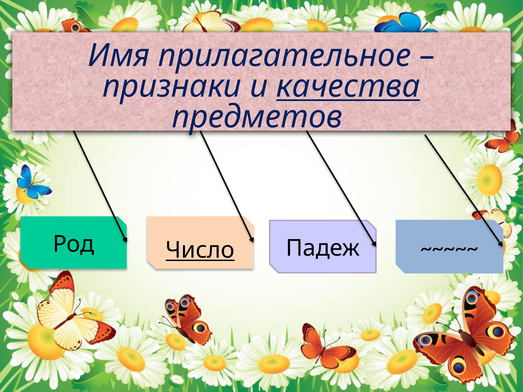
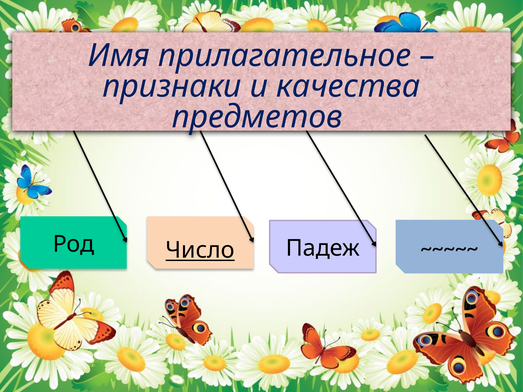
качества underline: present -> none
